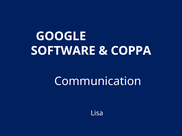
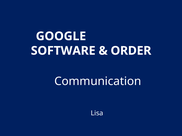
COPPA: COPPA -> ORDER
